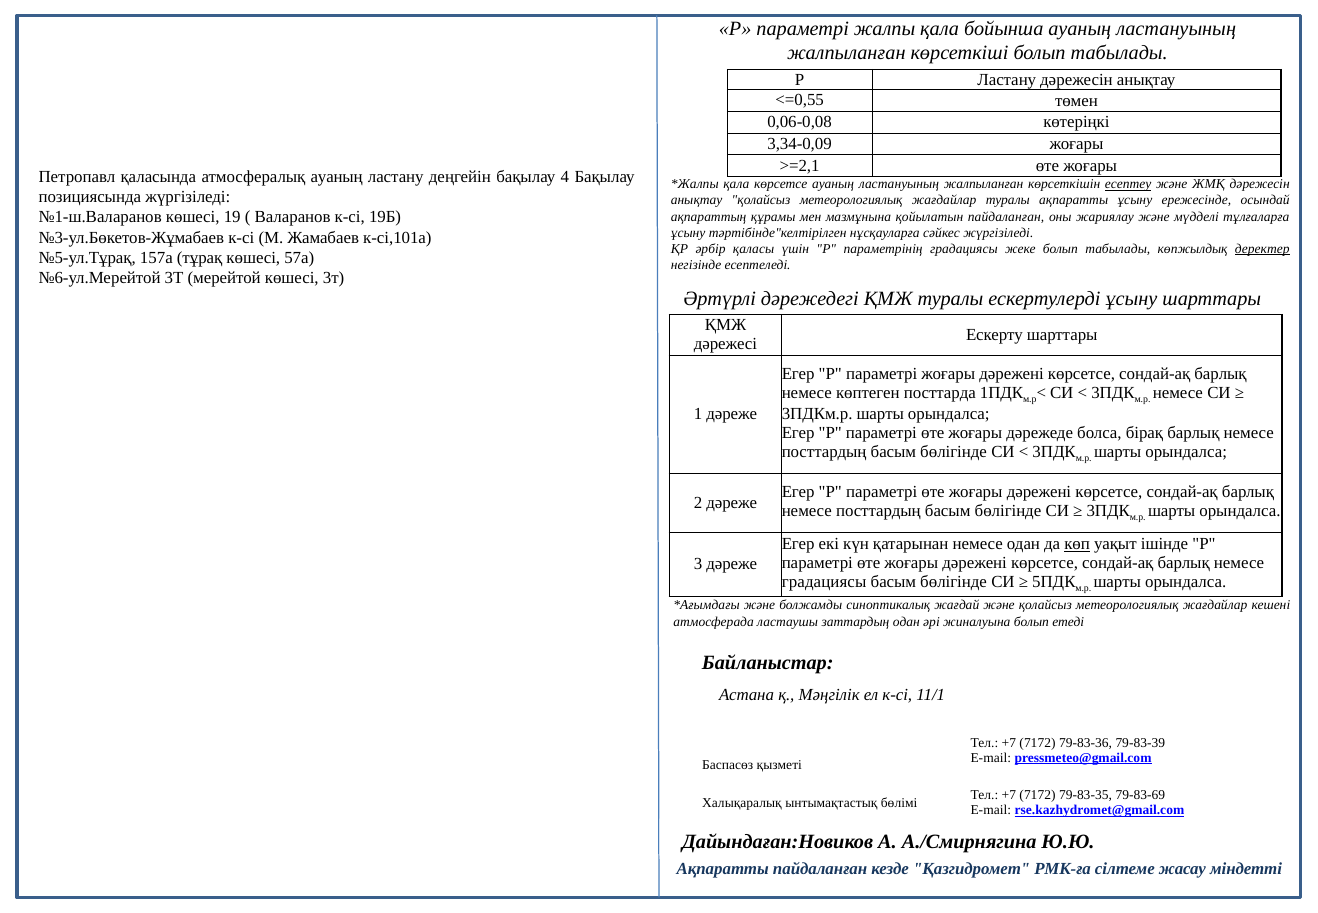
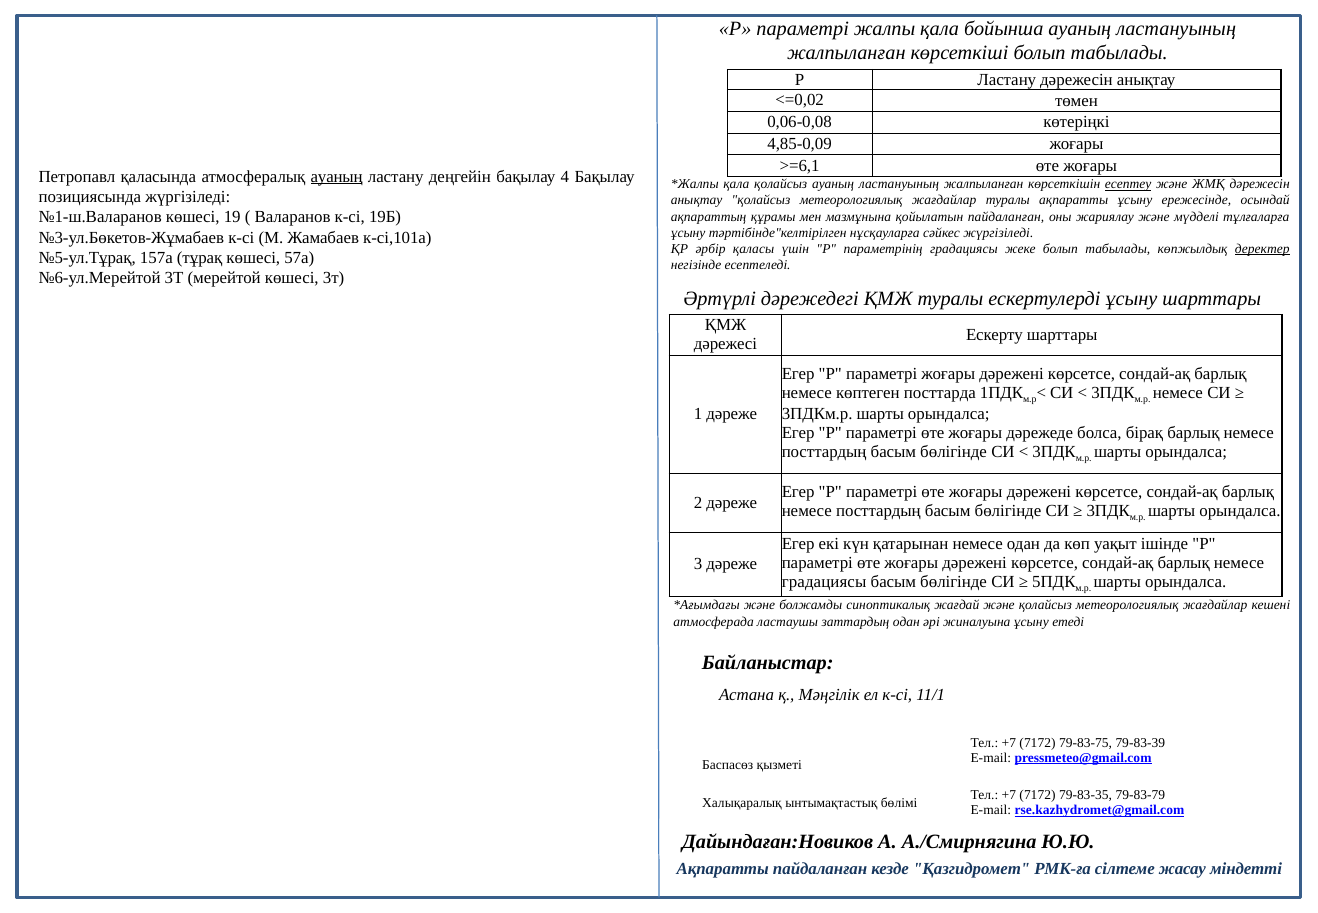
<=0,55: <=0,55 -> <=0,02
3,34-0,09: 3,34-0,09 -> 4,85-0,09
>=2,1: >=2,1 -> >=6,1
ауаның at (337, 176) underline: none -> present
қала көрсетсе: көрсетсе -> қолайсыз
көп underline: present -> none
жиналуына болып: болып -> ұсыну
79-83-36: 79-83-36 -> 79-83-75
79-83-69: 79-83-69 -> 79-83-79
